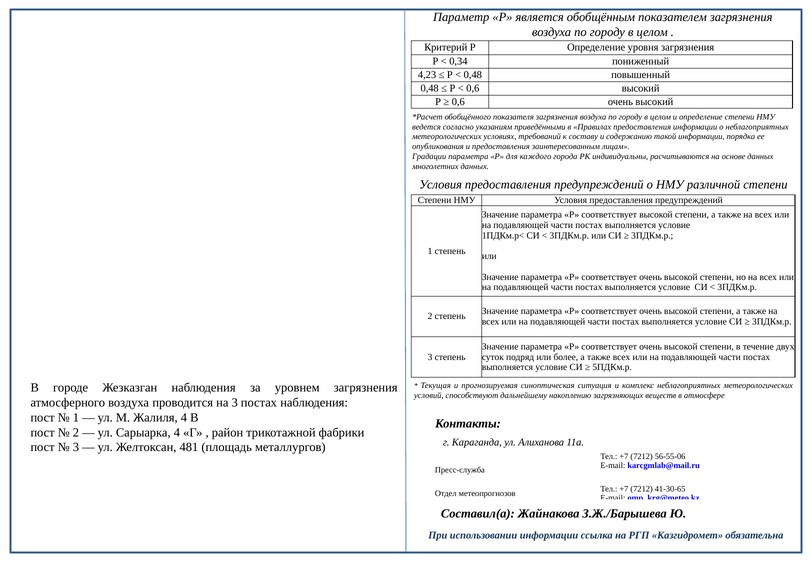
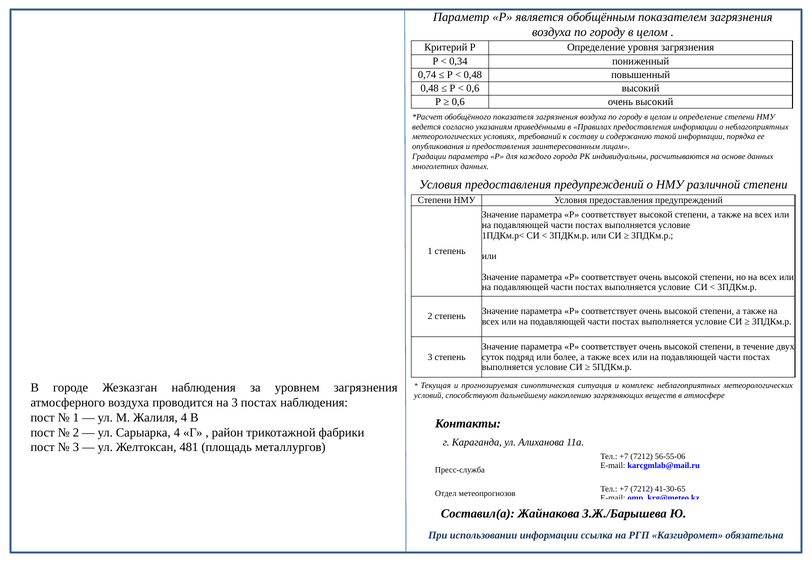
4,23: 4,23 -> 0,74
